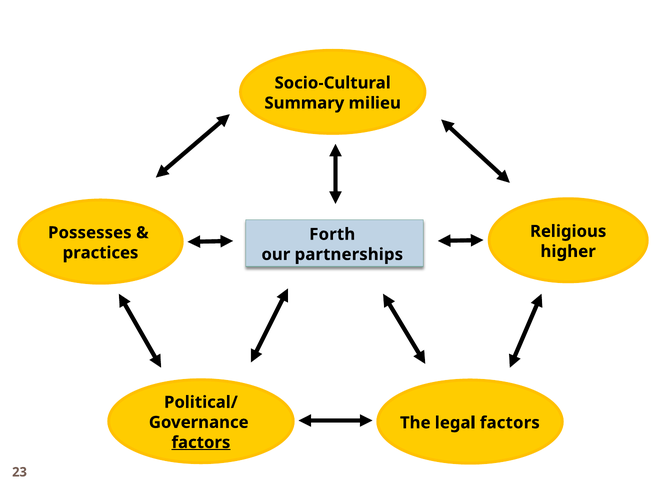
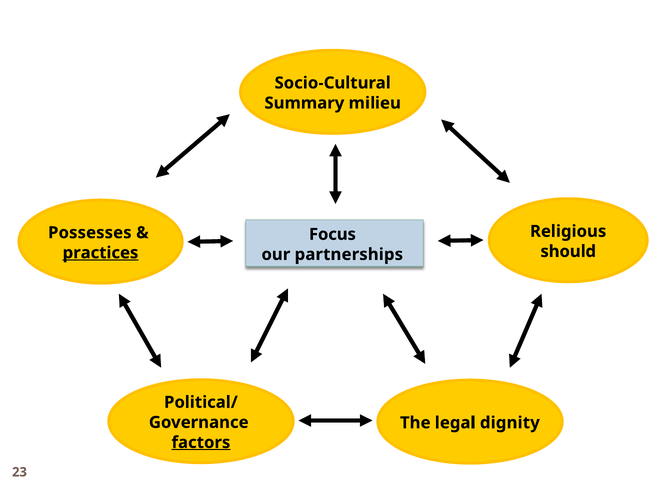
Forth: Forth -> Focus
higher: higher -> should
practices underline: none -> present
legal factors: factors -> dignity
